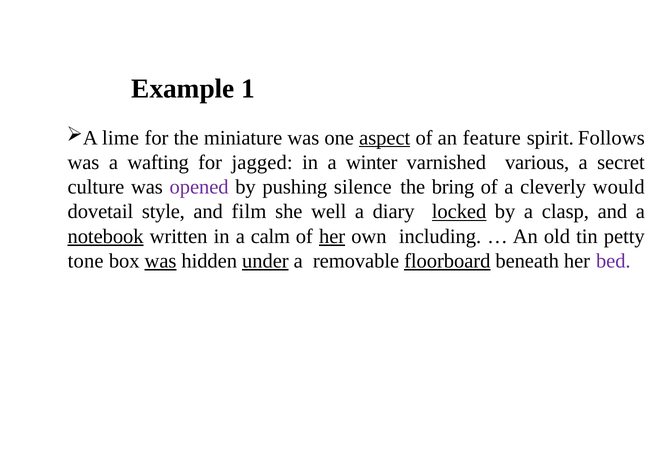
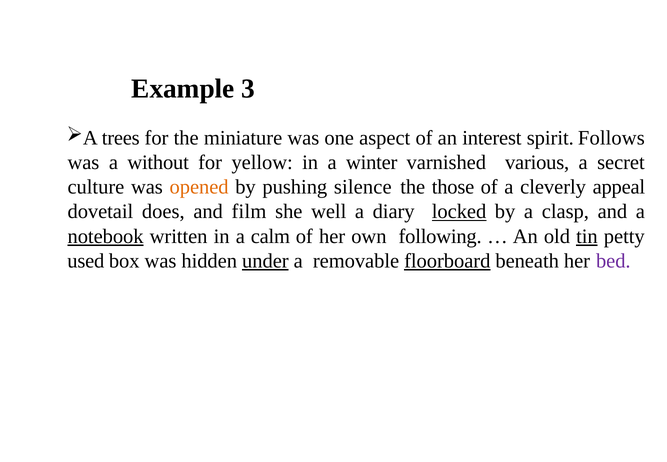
1: 1 -> 3
lime: lime -> trees
aspect underline: present -> none
feature: feature -> interest
wafting: wafting -> without
jagged: jagged -> yellow
opened colour: purple -> orange
bring: bring -> those
would: would -> appeal
style: style -> does
her at (332, 236) underline: present -> none
including: including -> following
tin underline: none -> present
tone: tone -> used
was at (161, 261) underline: present -> none
